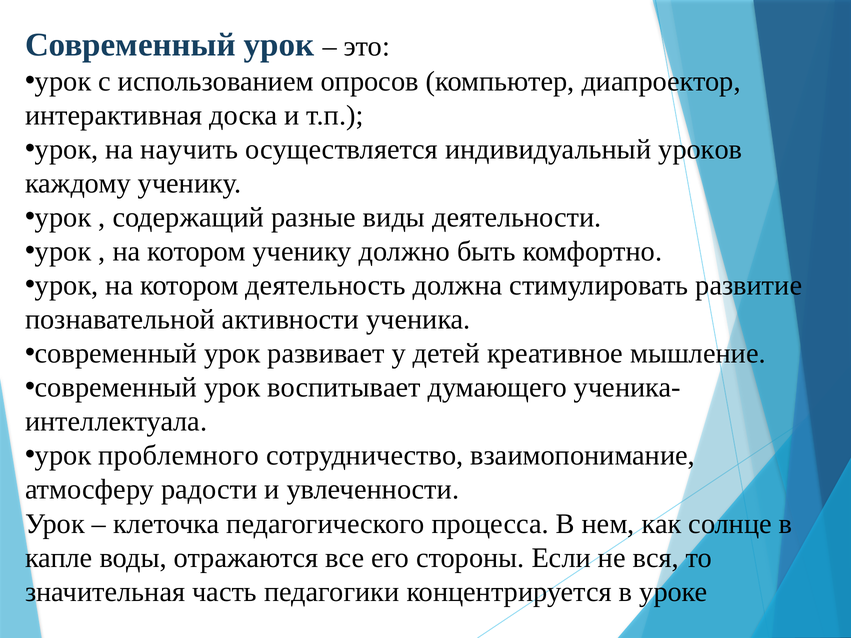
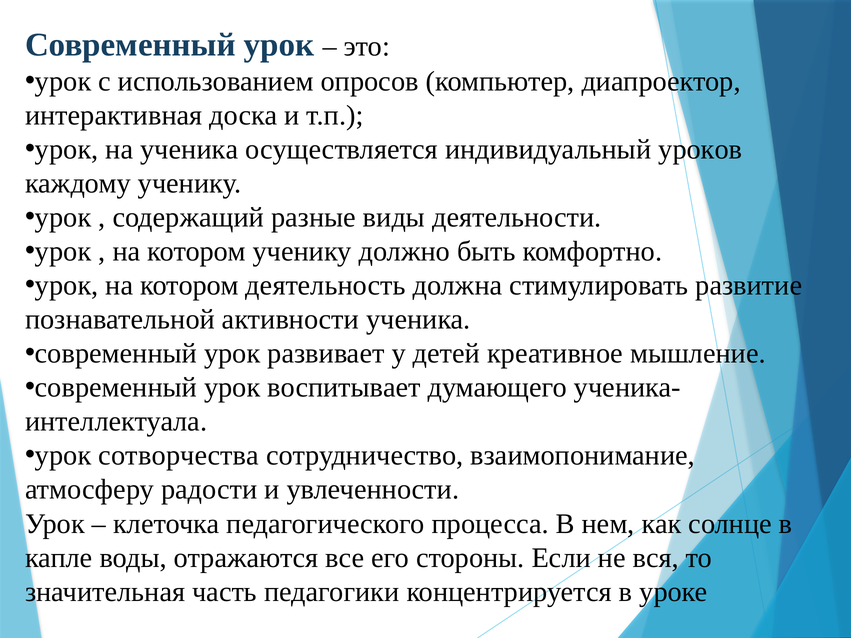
на научить: научить -> ученика
проблемного: проблемного -> сотворчества
